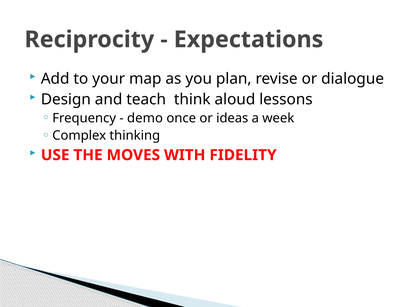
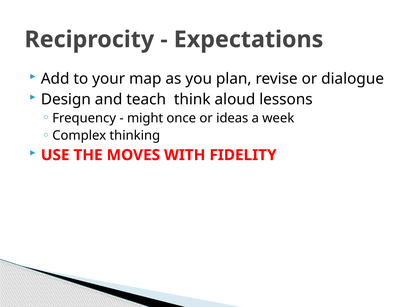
demo: demo -> might
